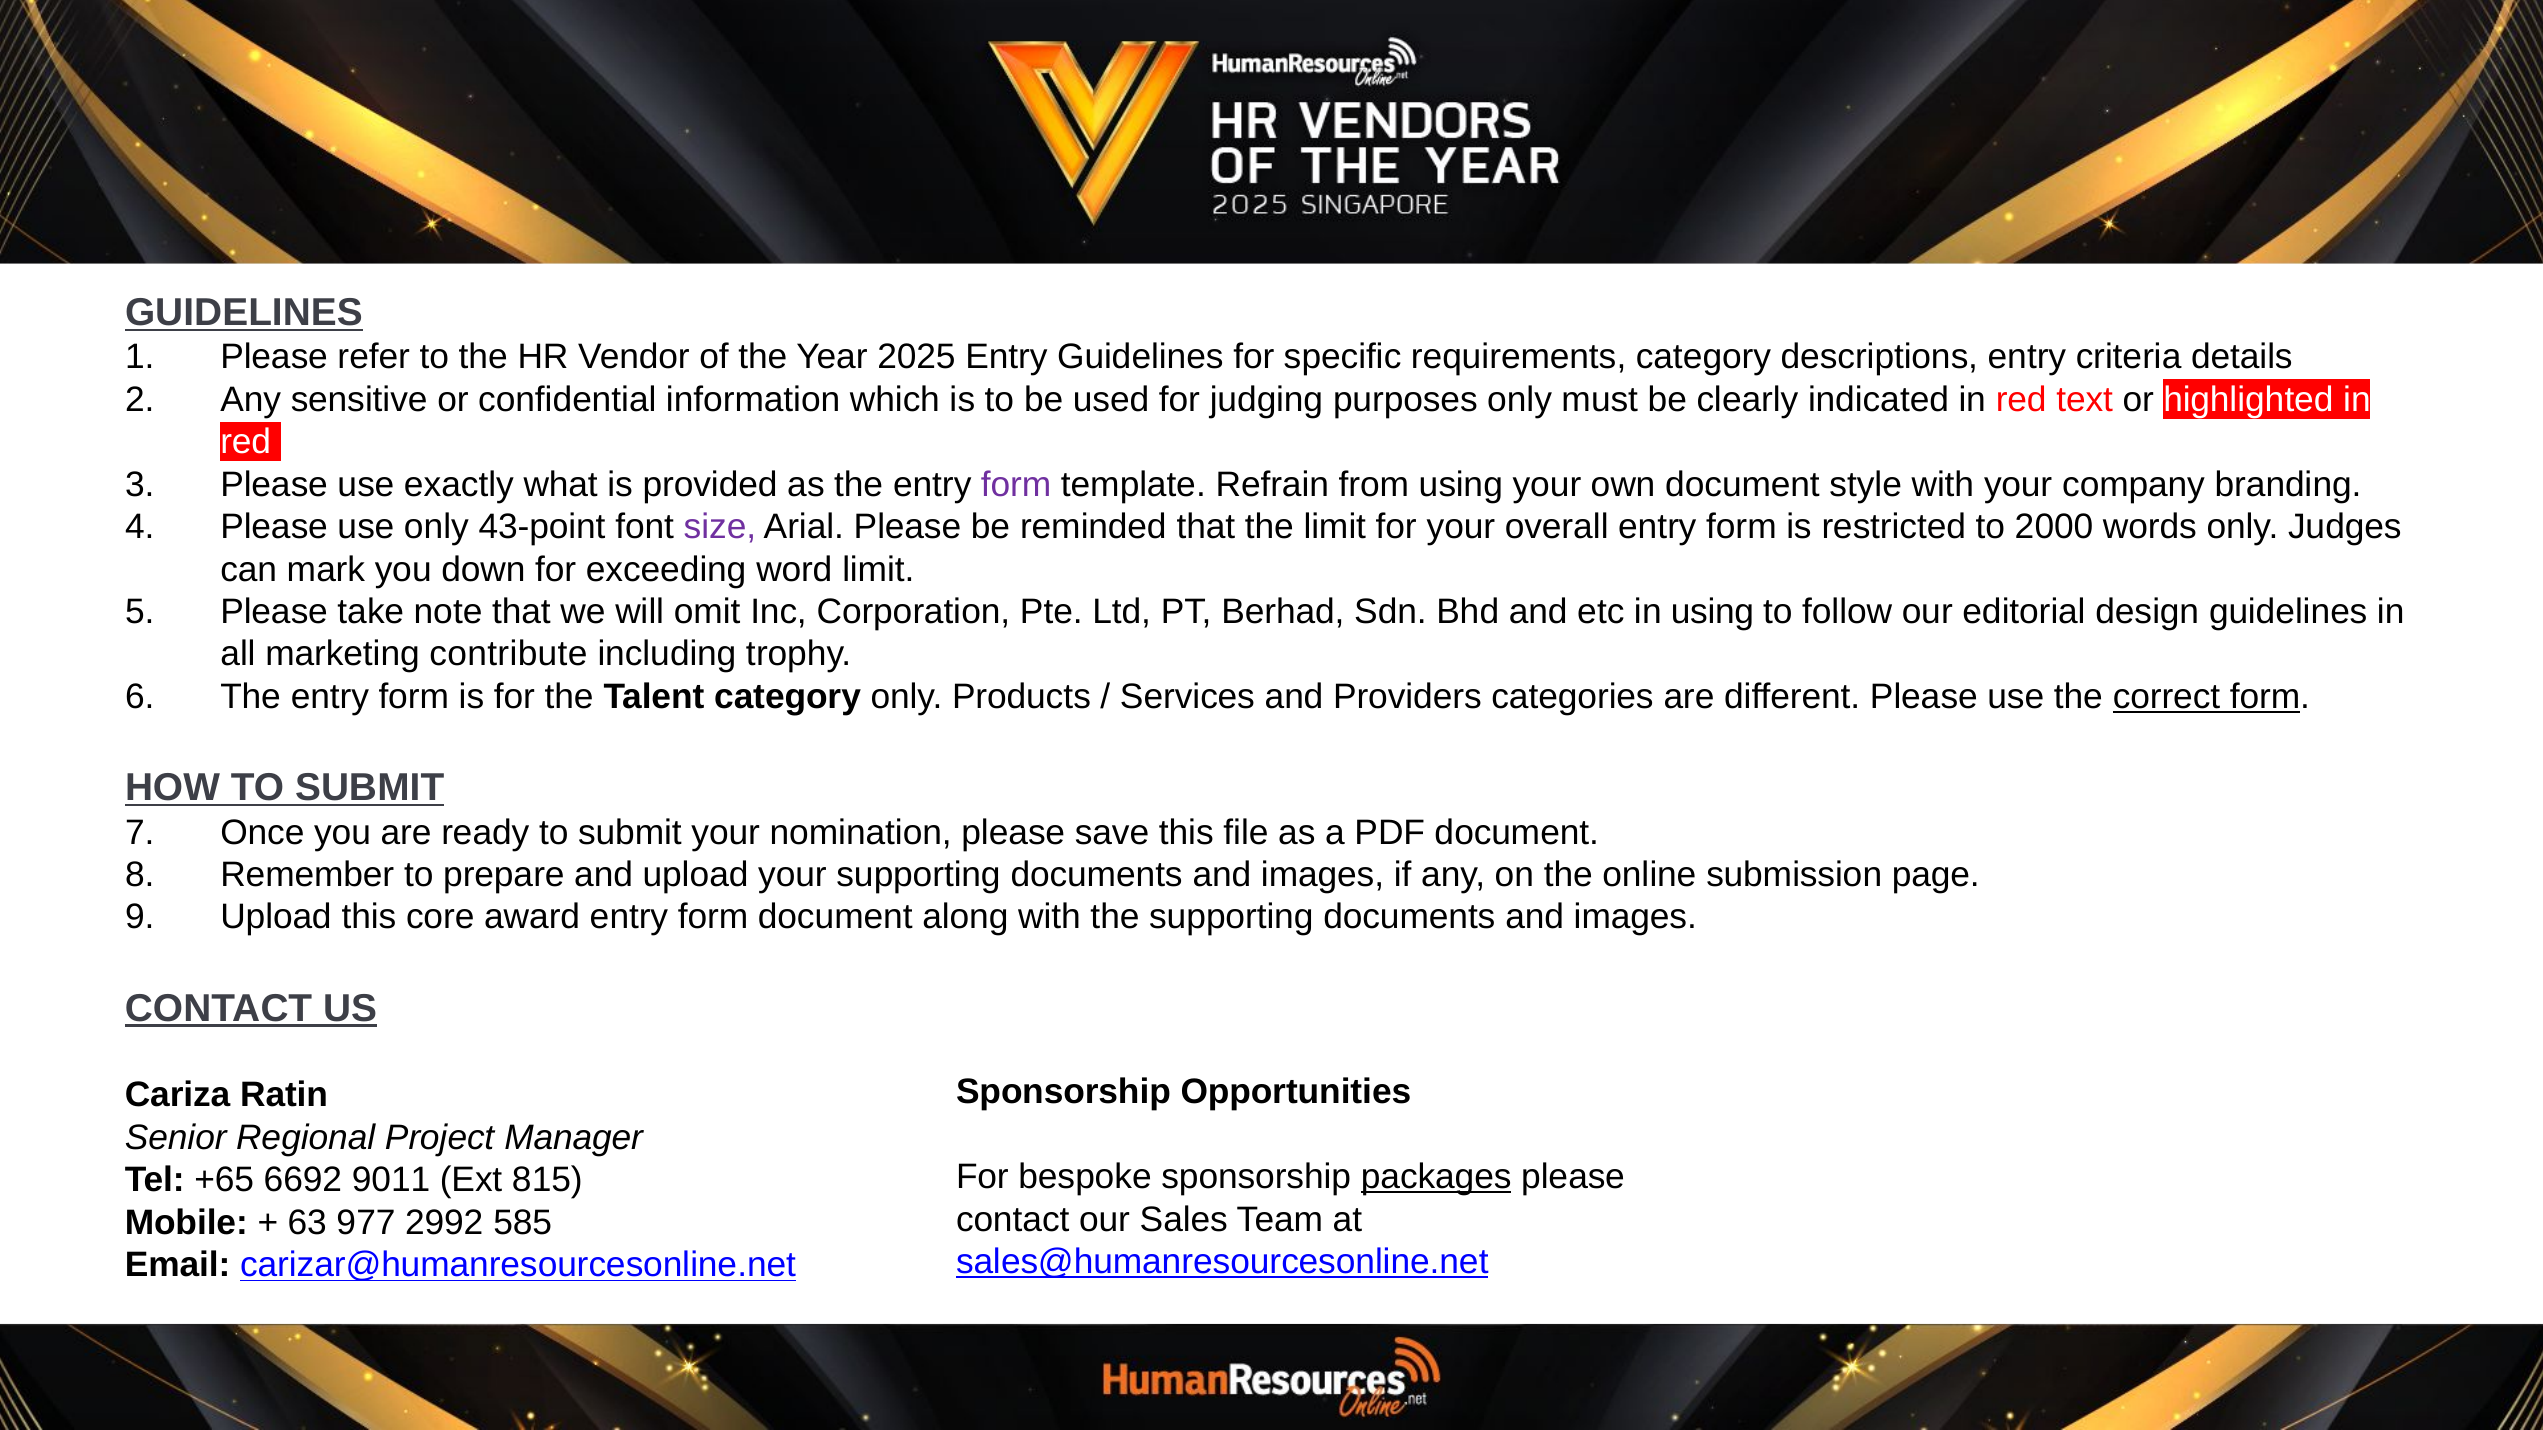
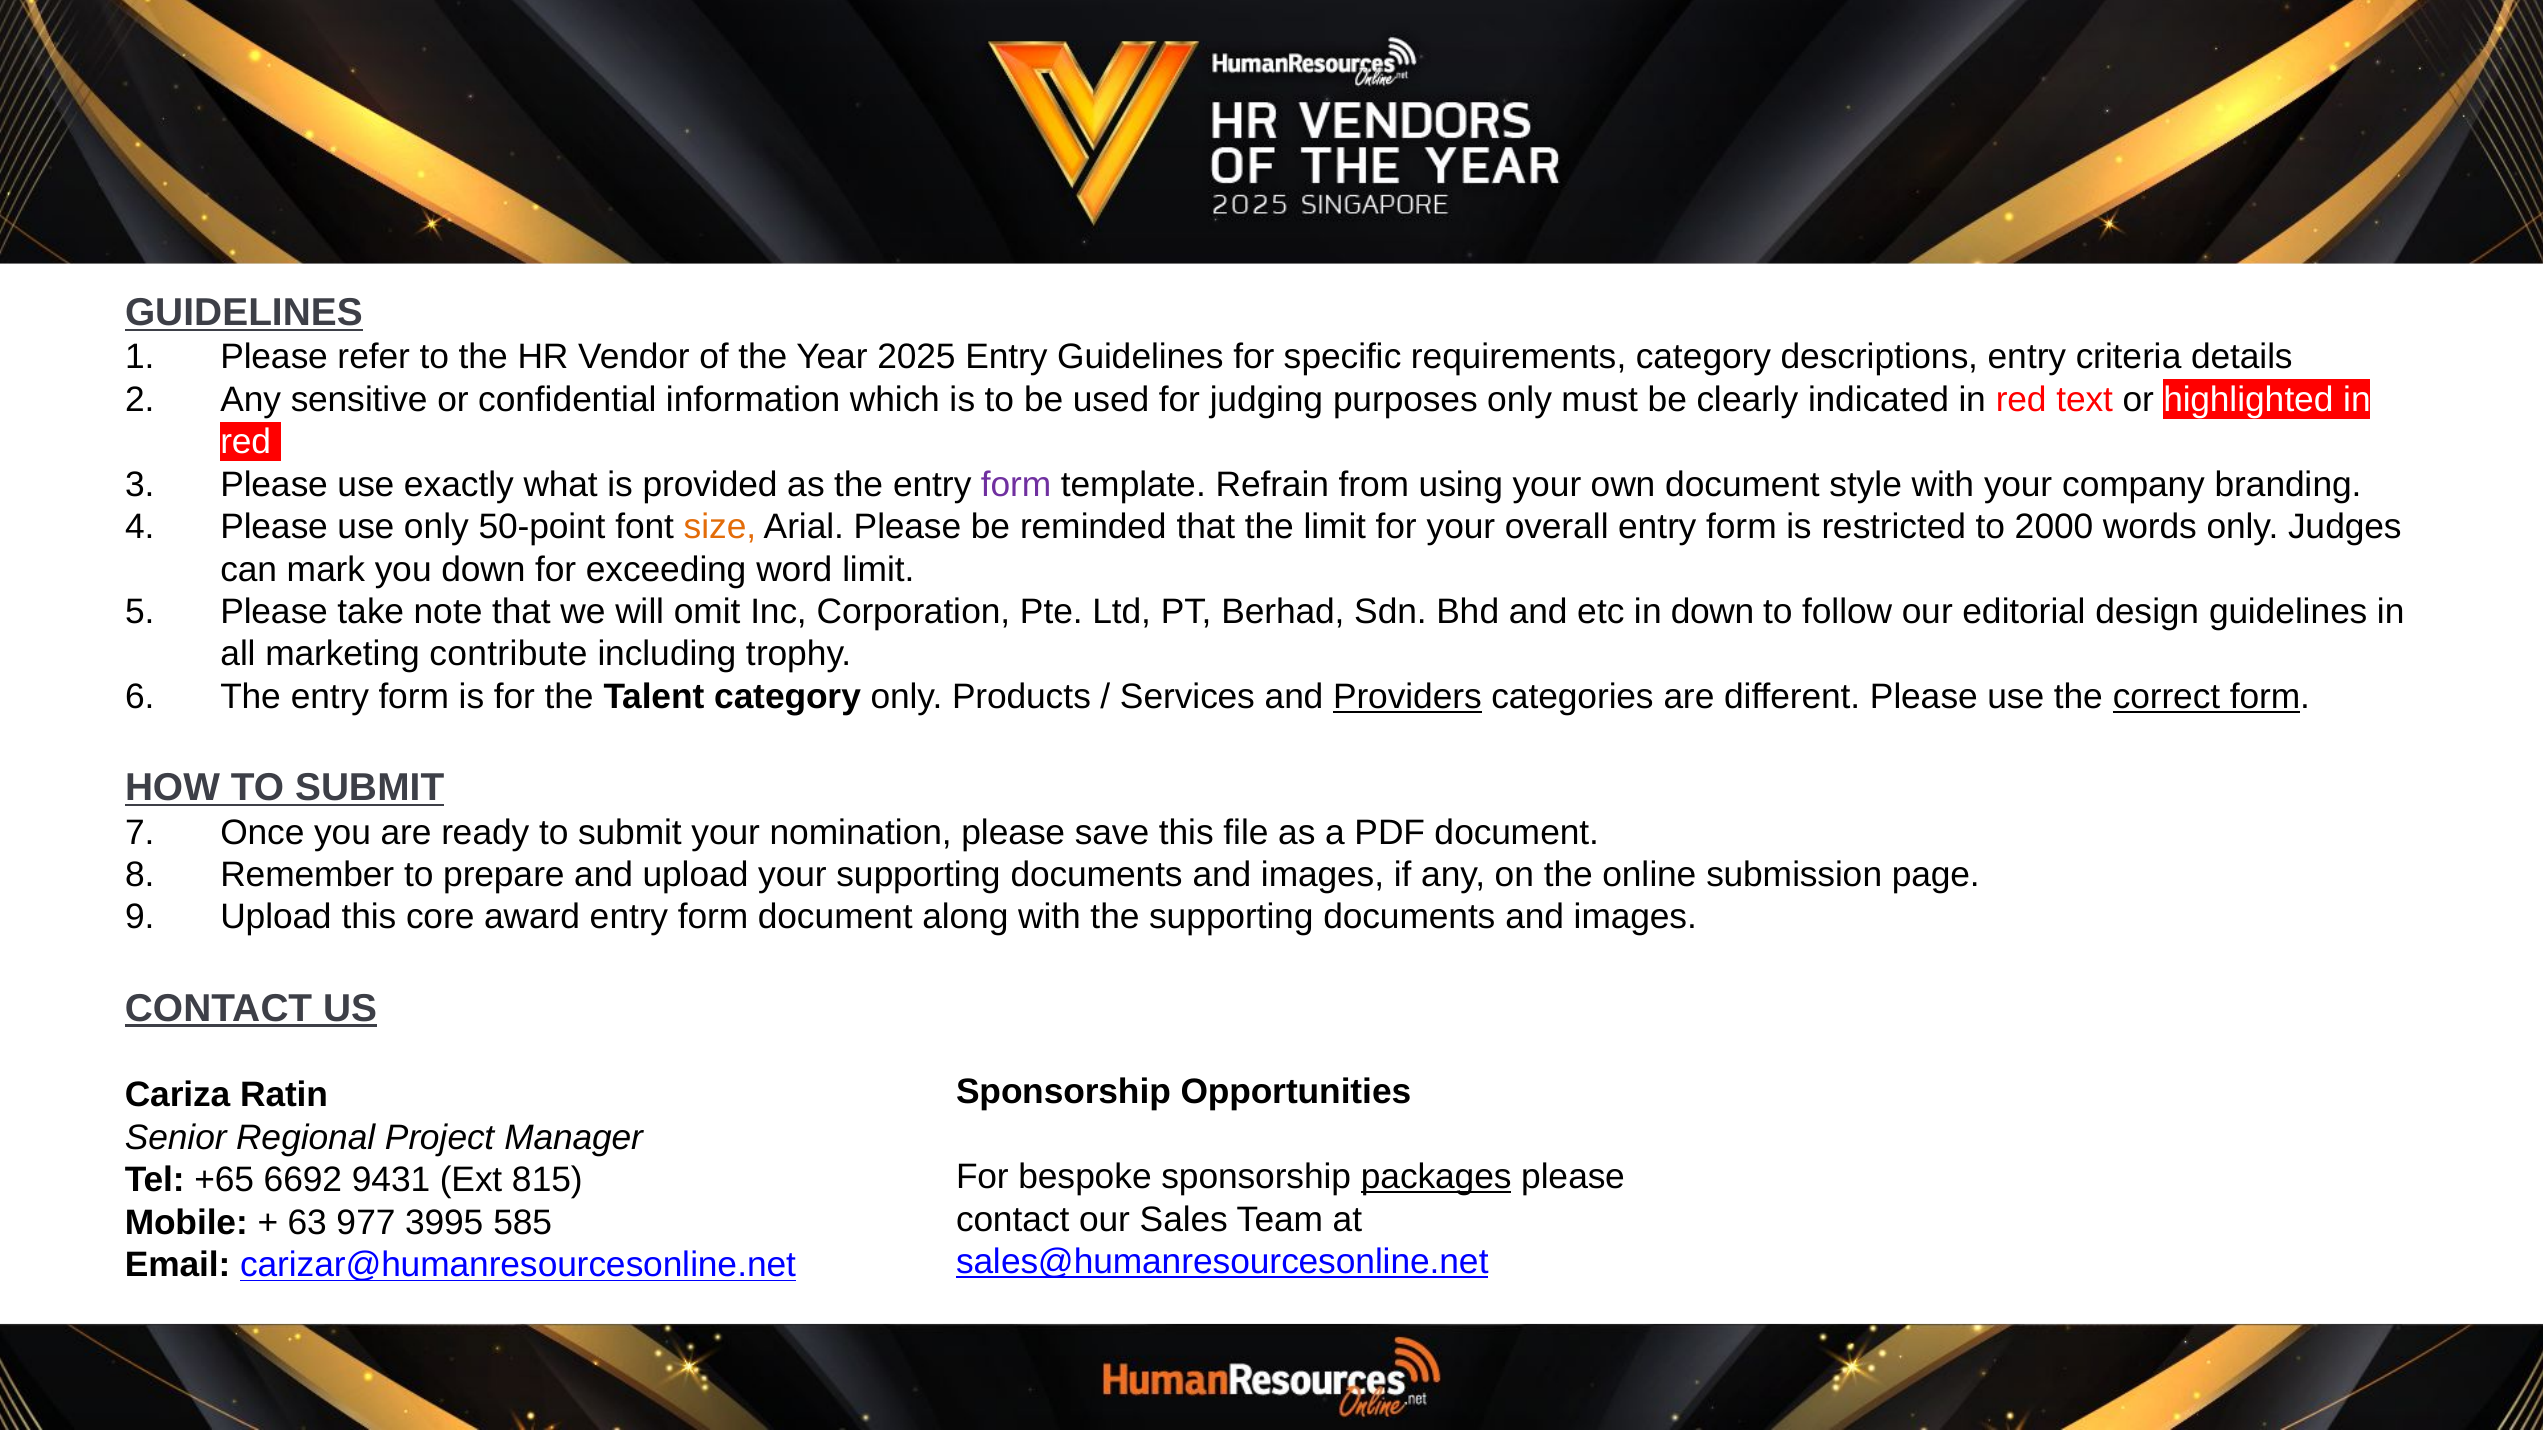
43-point: 43-point -> 50-point
size colour: purple -> orange
in using: using -> down
Providers underline: none -> present
9011: 9011 -> 9431
2992: 2992 -> 3995
